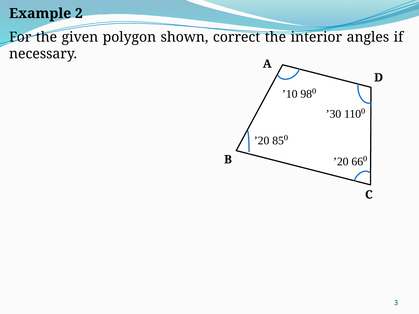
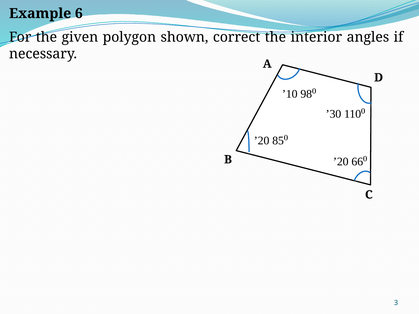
2: 2 -> 6
